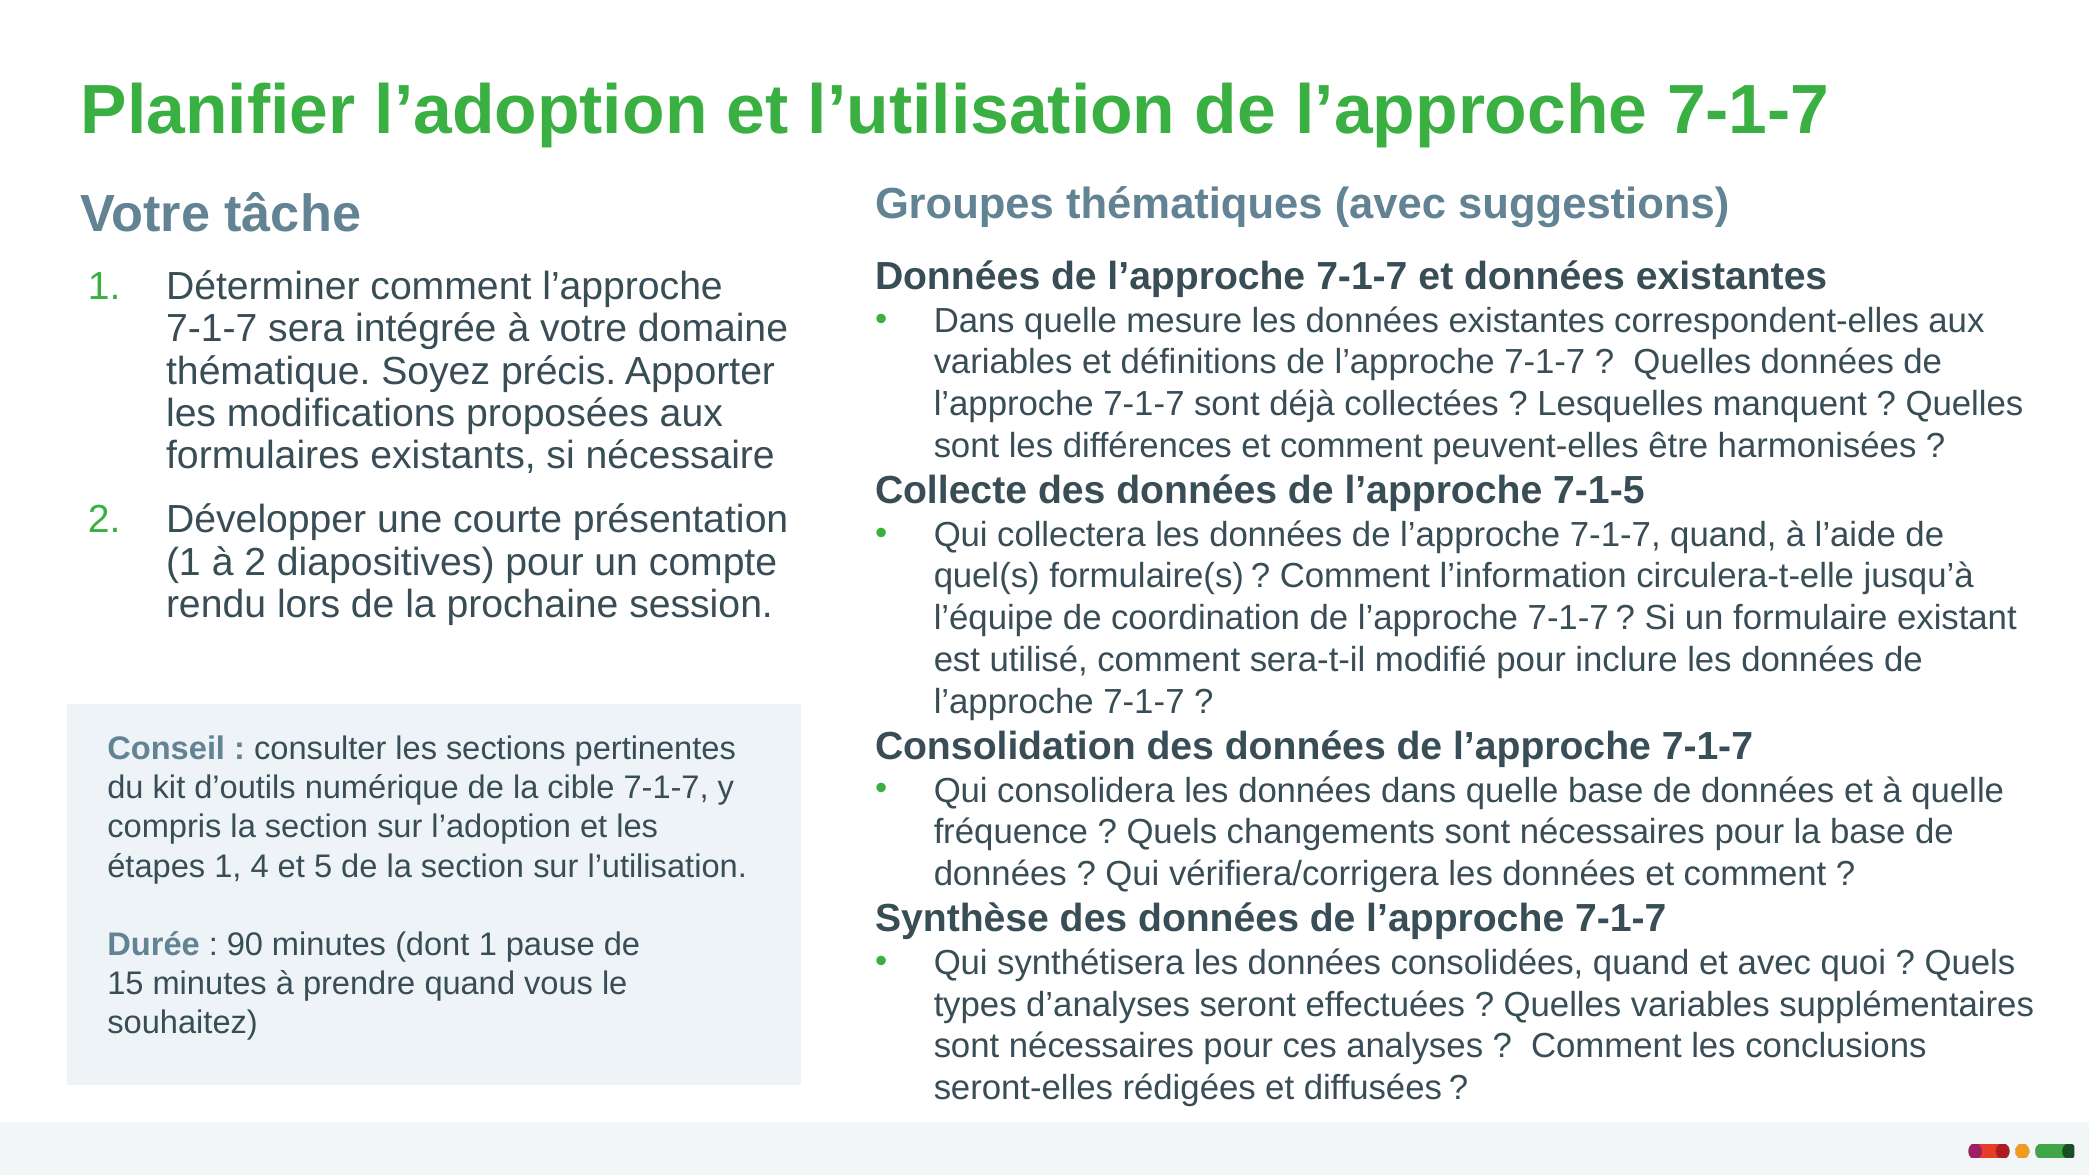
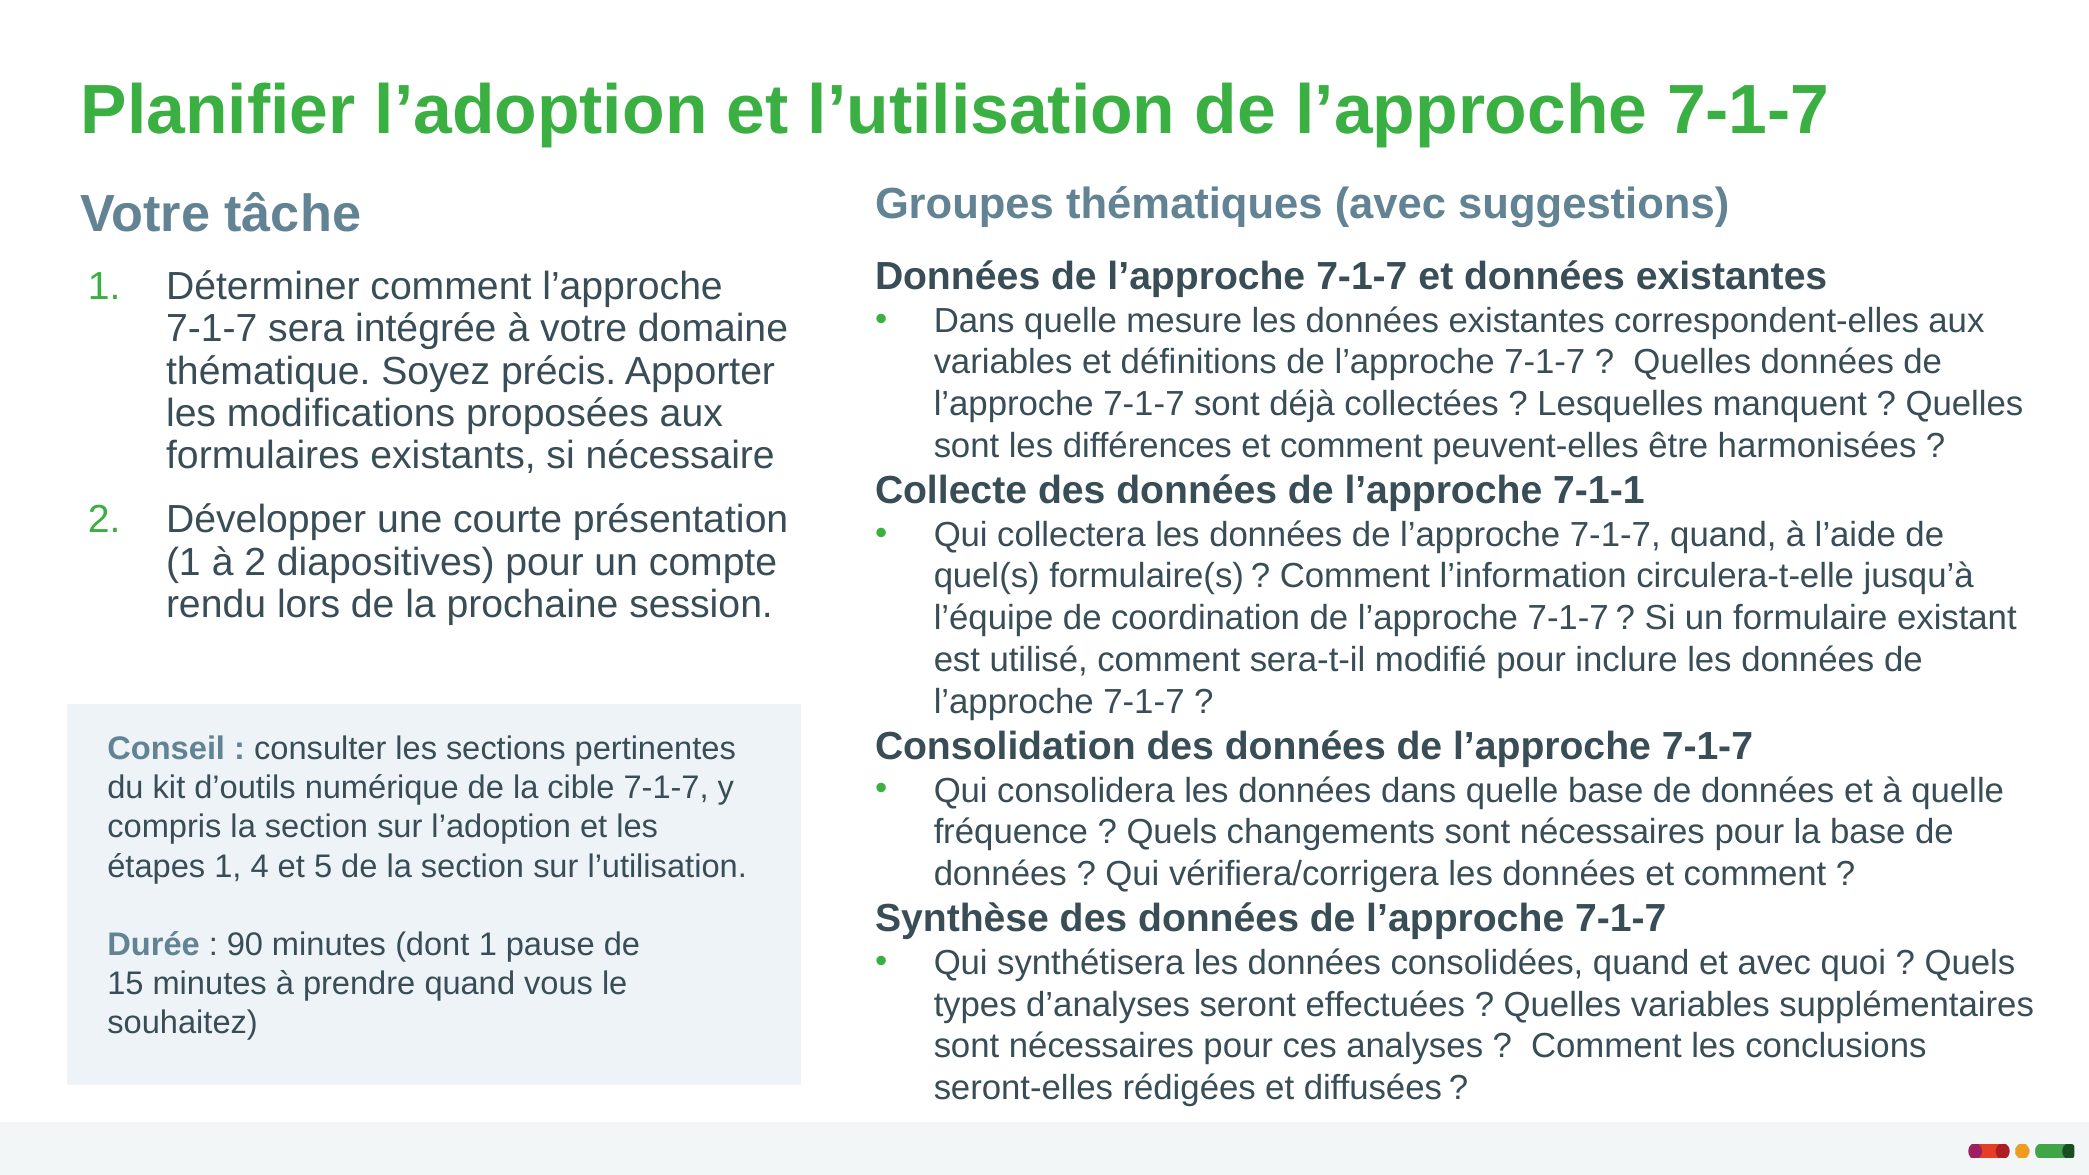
7-1-5: 7-1-5 -> 7-1-1
